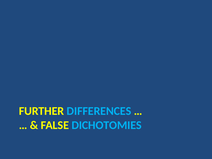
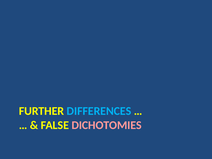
DICHOTOMIES colour: light blue -> pink
